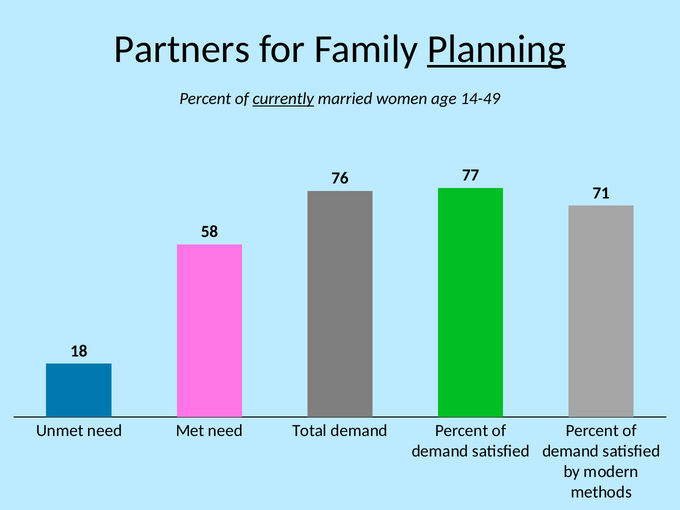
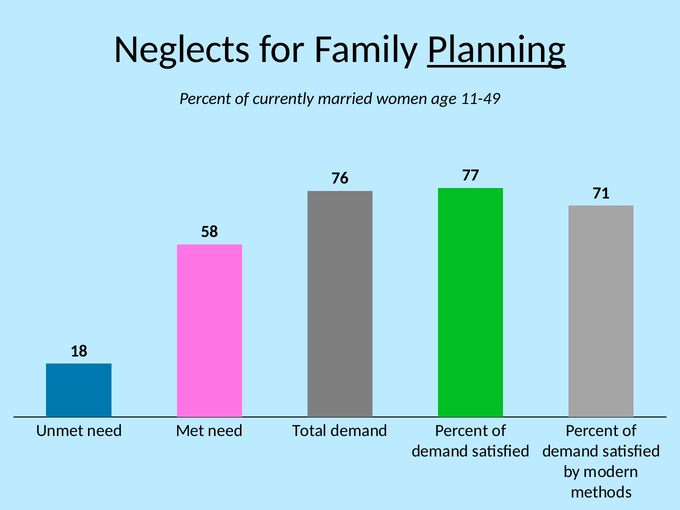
Partners: Partners -> Neglects
currently underline: present -> none
14-49: 14-49 -> 11-49
